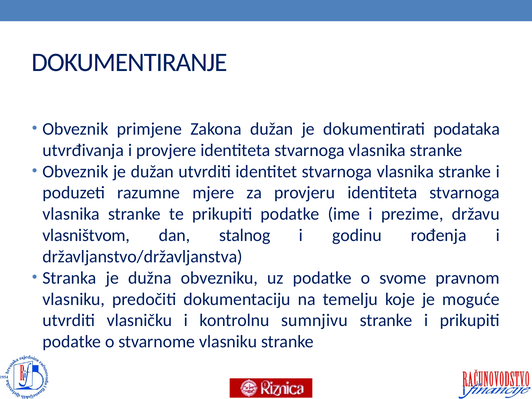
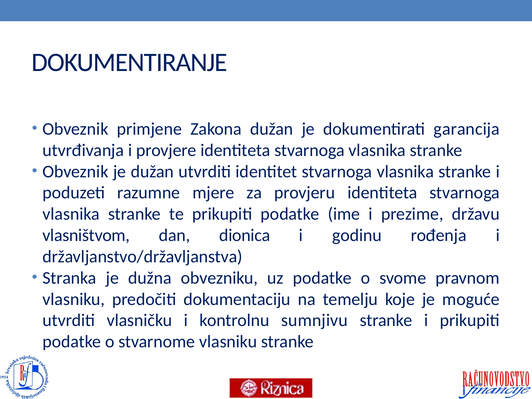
podataka: podataka -> garancija
stalnog: stalnog -> dionica
